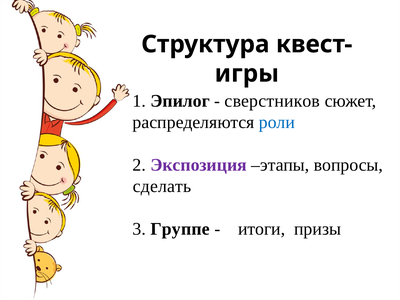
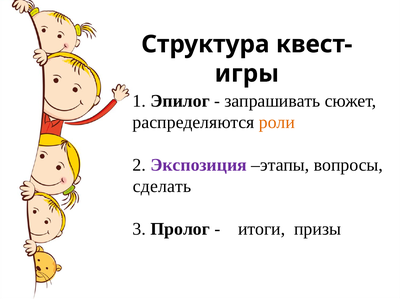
сверстников: сверстников -> запрашивать
роли colour: blue -> orange
Группе: Группе -> Пролог
